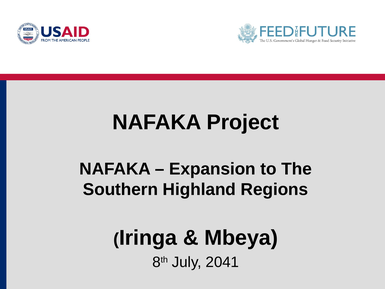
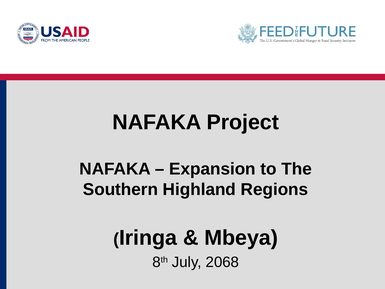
2041: 2041 -> 2068
